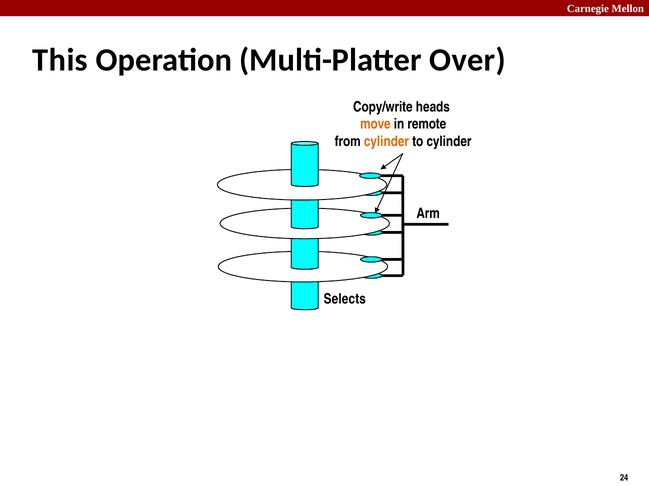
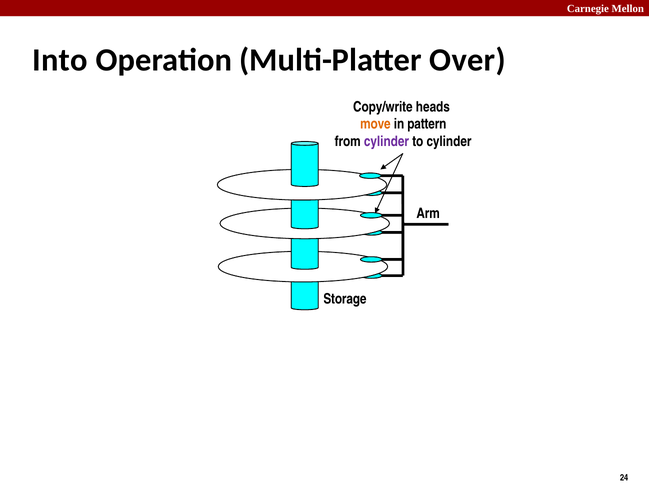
This: This -> Into
remote: remote -> pattern
cylinder at (386, 142) colour: orange -> purple
Selects: Selects -> Storage
